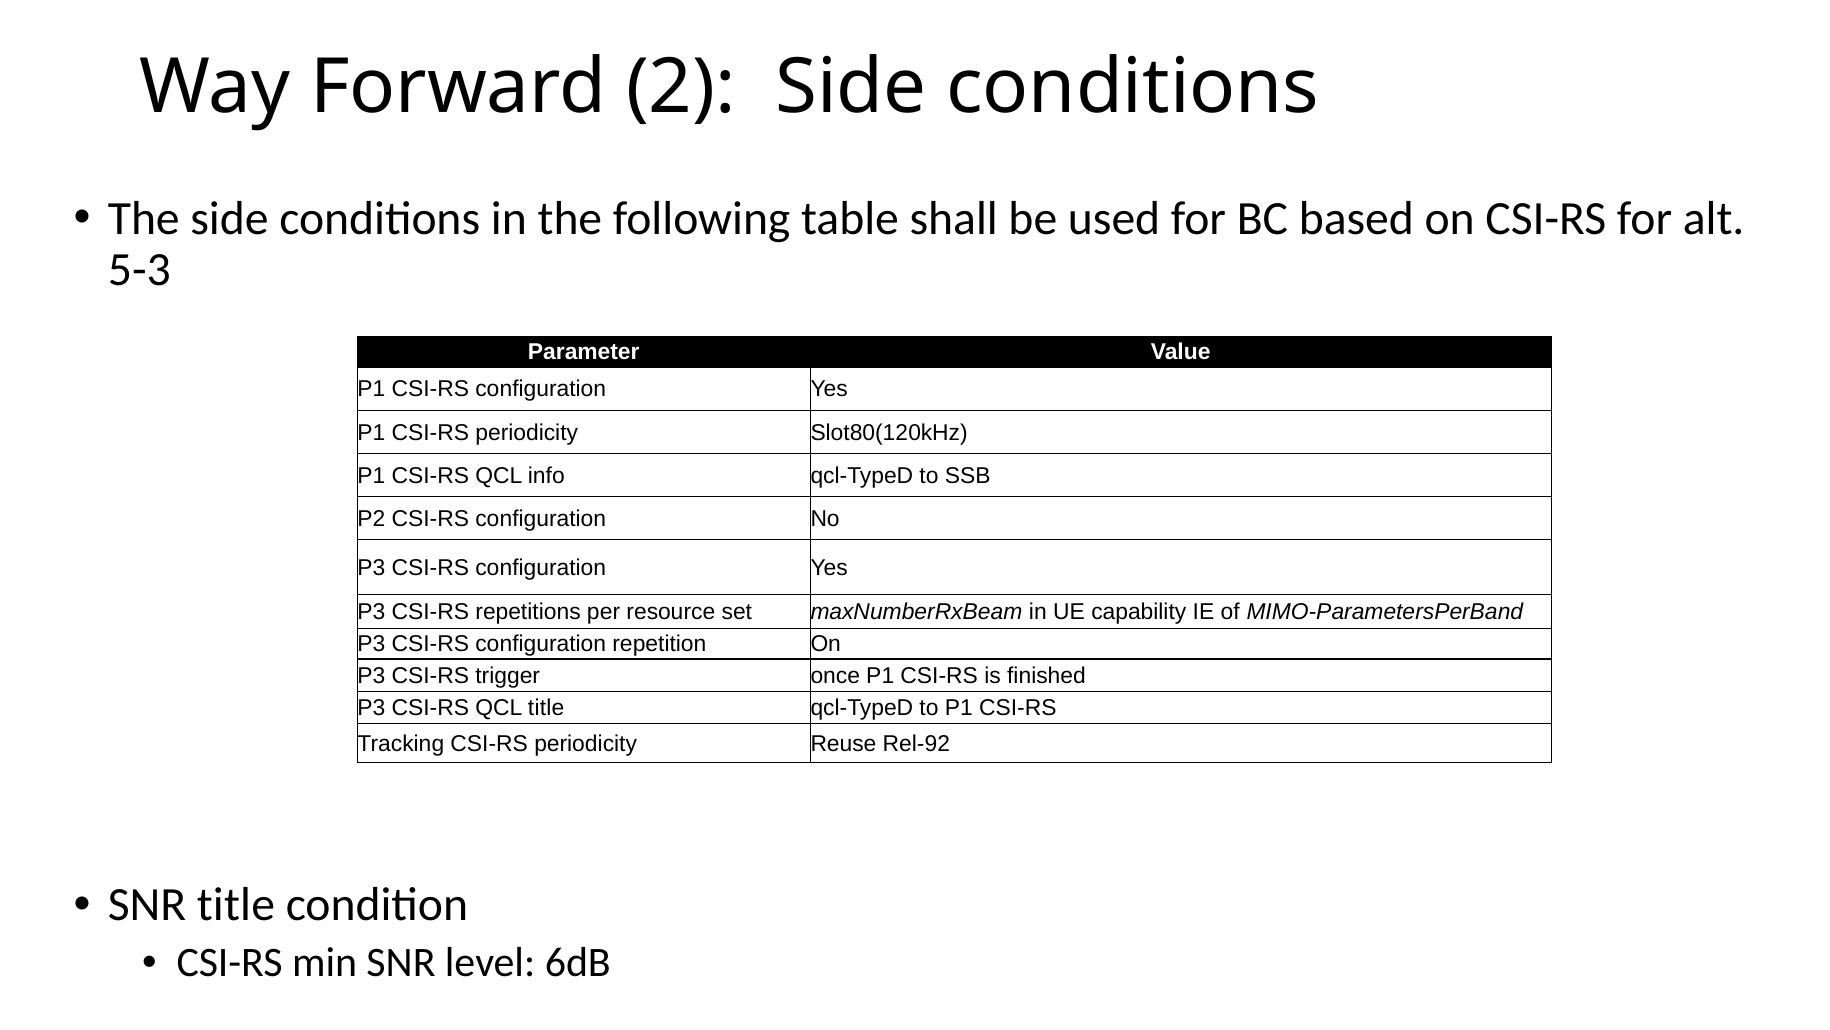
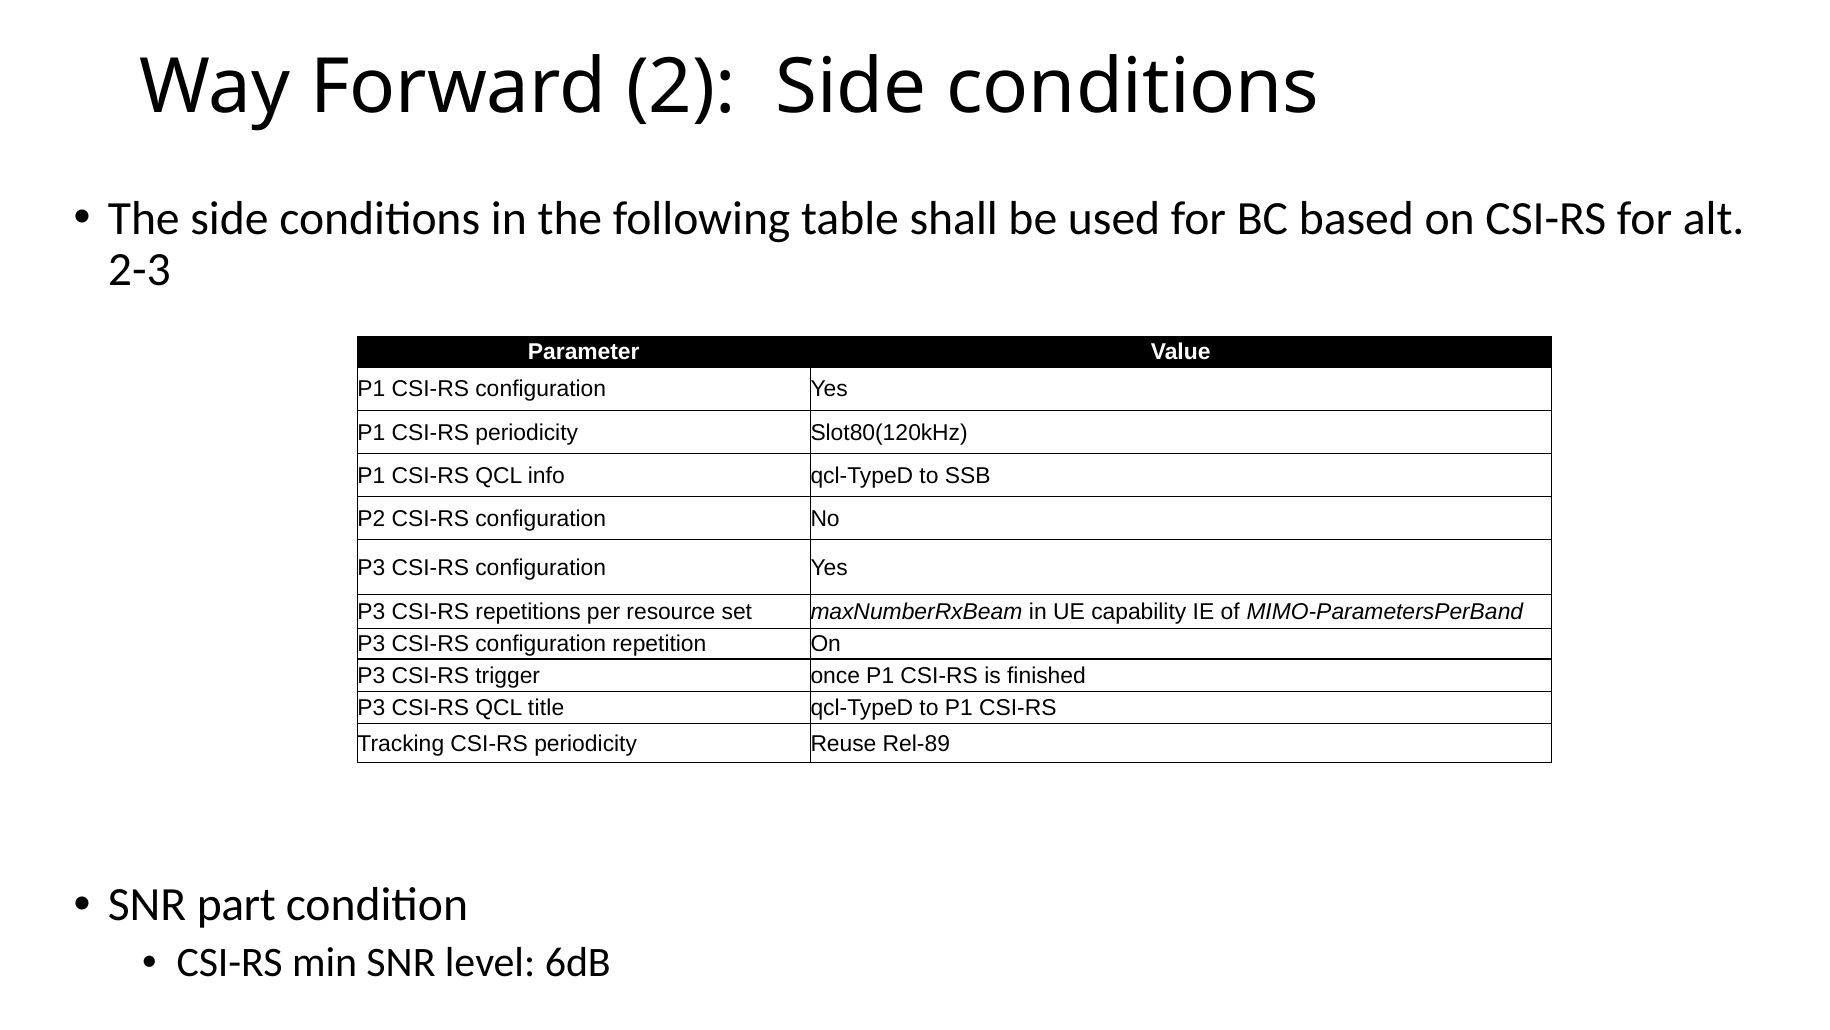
5-3: 5-3 -> 2-3
Rel-92: Rel-92 -> Rel-89
SNR title: title -> part
